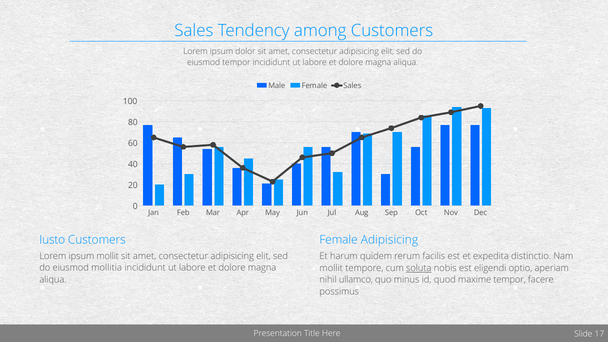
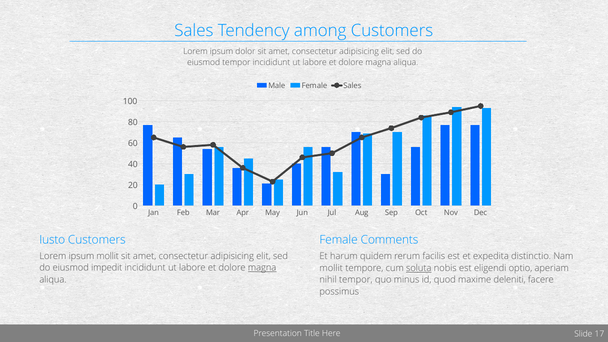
Female Adipisicing: Adipisicing -> Comments
mollitia: mollitia -> impedit
magna at (262, 268) underline: none -> present
nihil ullamco: ullamco -> tempor
maxime tempor: tempor -> deleniti
